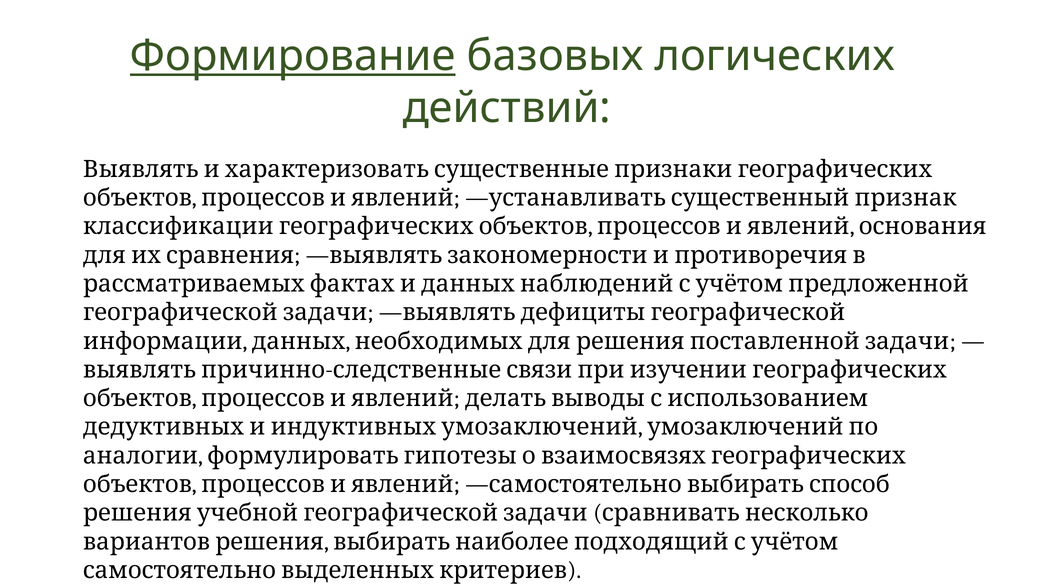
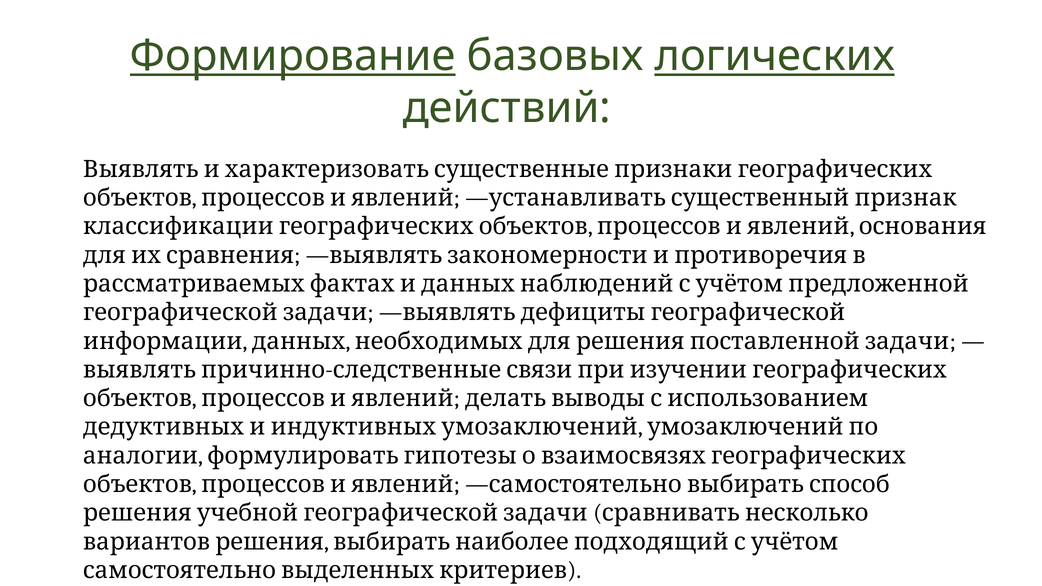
логических underline: none -> present
